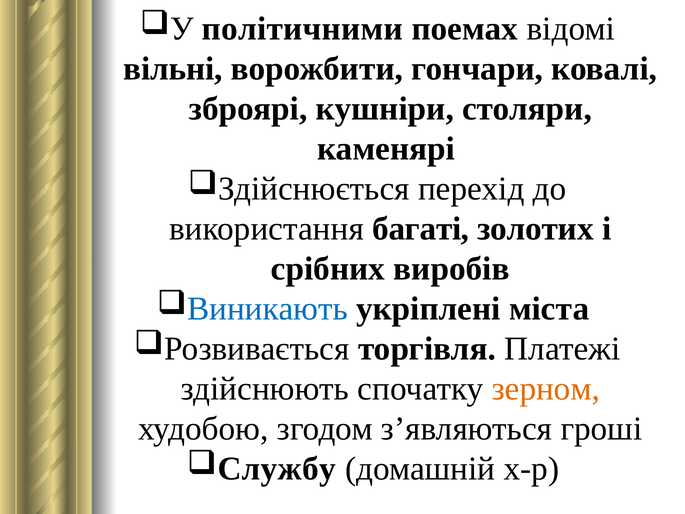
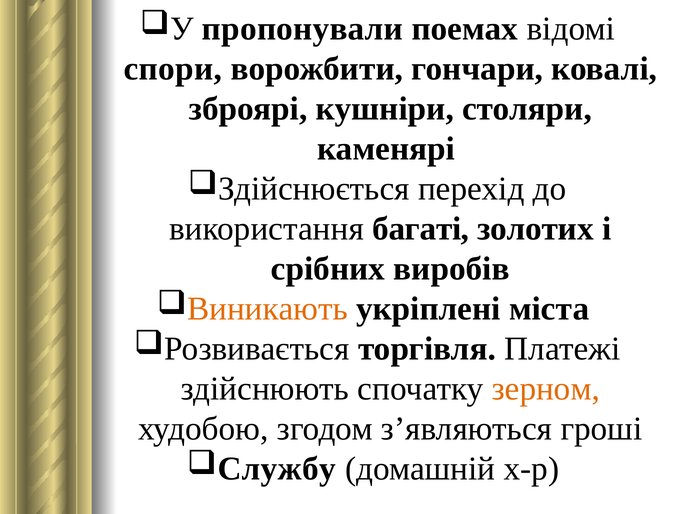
політичними: політичними -> пропонували
вільні: вільні -> спори
Виникають colour: blue -> orange
